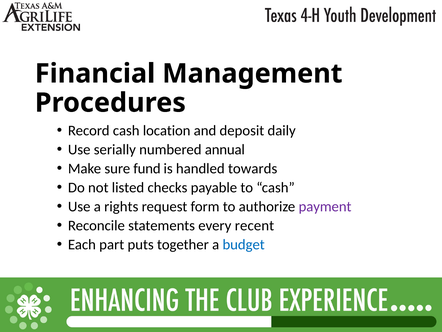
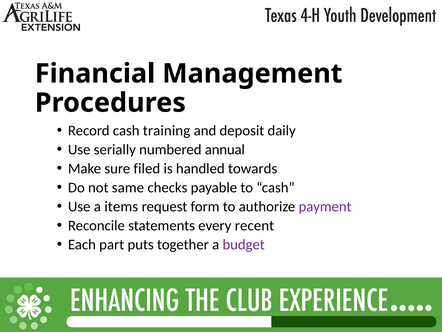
location: location -> training
fund: fund -> filed
listed: listed -> same
rights: rights -> items
budget colour: blue -> purple
